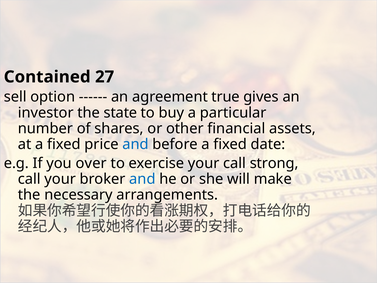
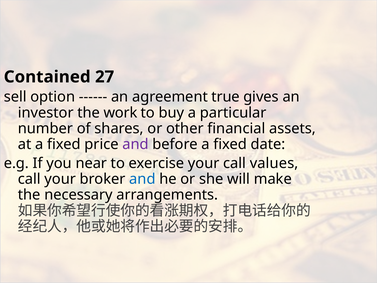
state: state -> work
and at (136, 144) colour: blue -> purple
over: over -> near
strong: strong -> values
